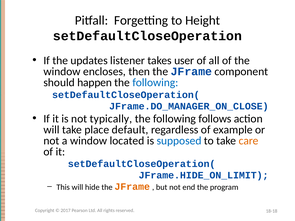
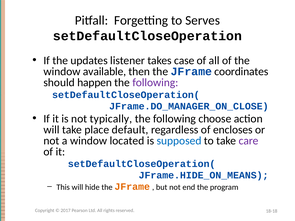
Height: Height -> Serves
user: user -> case
encloses: encloses -> available
component: component -> coordinates
following at (155, 83) colour: blue -> purple
follows: follows -> choose
example: example -> encloses
care colour: orange -> purple
JFrame.HIDE_ON_LIMIT: JFrame.HIDE_ON_LIMIT -> JFrame.HIDE_ON_MEANS
